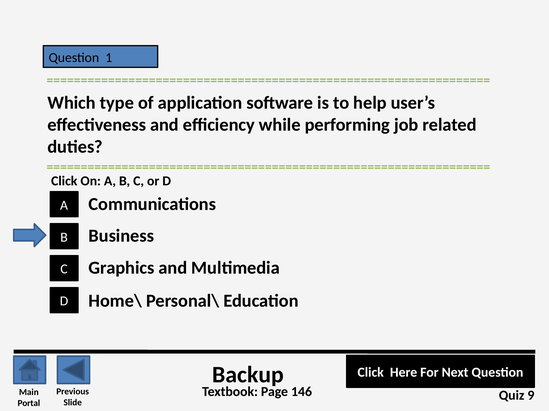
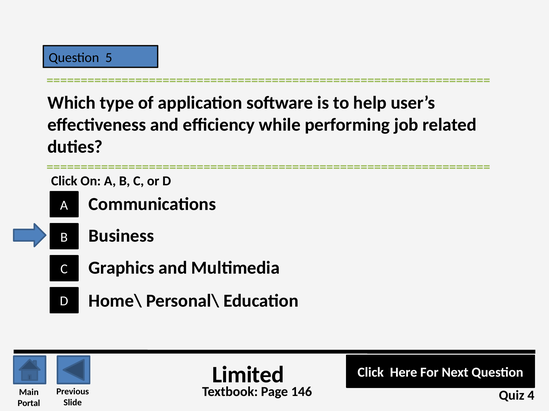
1: 1 -> 5
Backup: Backup -> Limited
9: 9 -> 4
